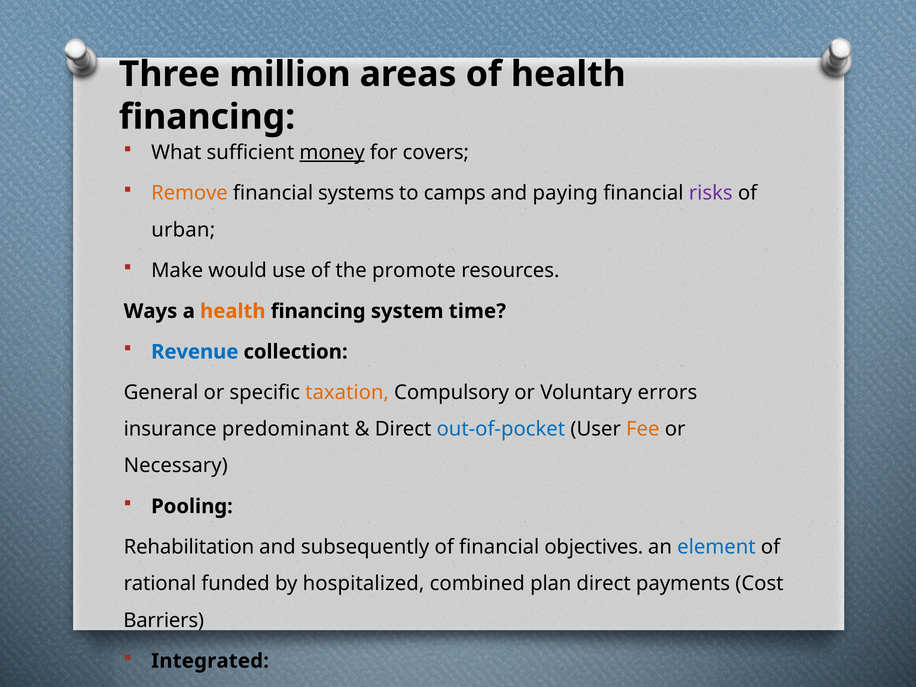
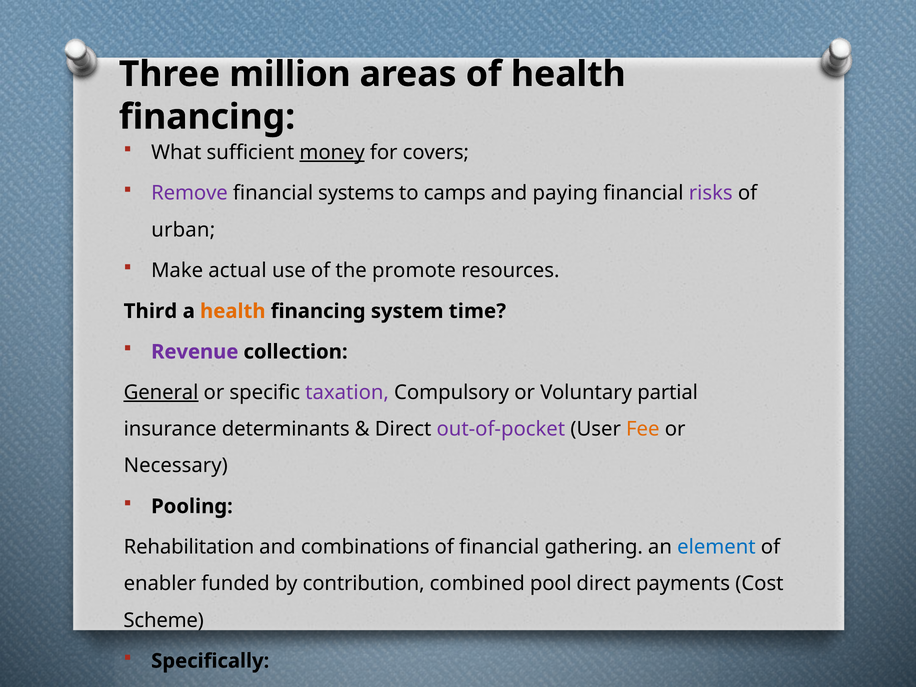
Remove colour: orange -> purple
would: would -> actual
Ways: Ways -> Third
Revenue colour: blue -> purple
General underline: none -> present
taxation colour: orange -> purple
errors: errors -> partial
predominant: predominant -> determinants
out-of-pocket colour: blue -> purple
subsequently: subsequently -> combinations
objectives: objectives -> gathering
rational: rational -> enabler
hospitalized: hospitalized -> contribution
plan: plan -> pool
Barriers: Barriers -> Scheme
Integrated: Integrated -> Specifically
